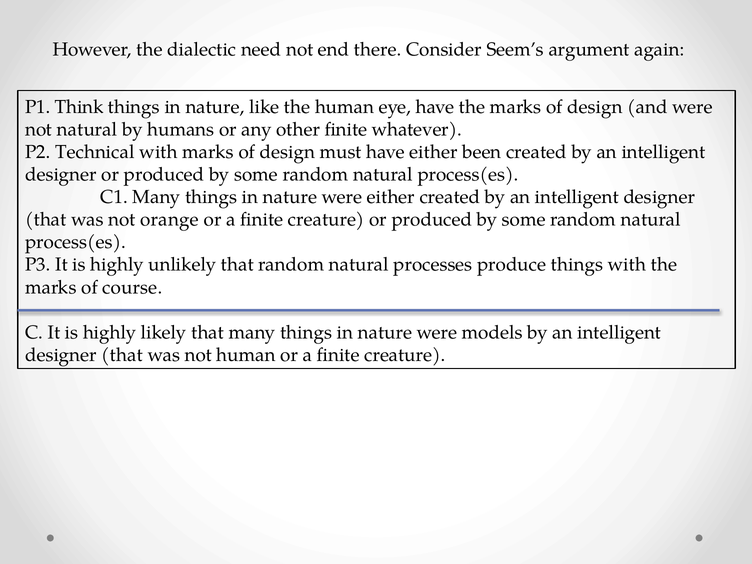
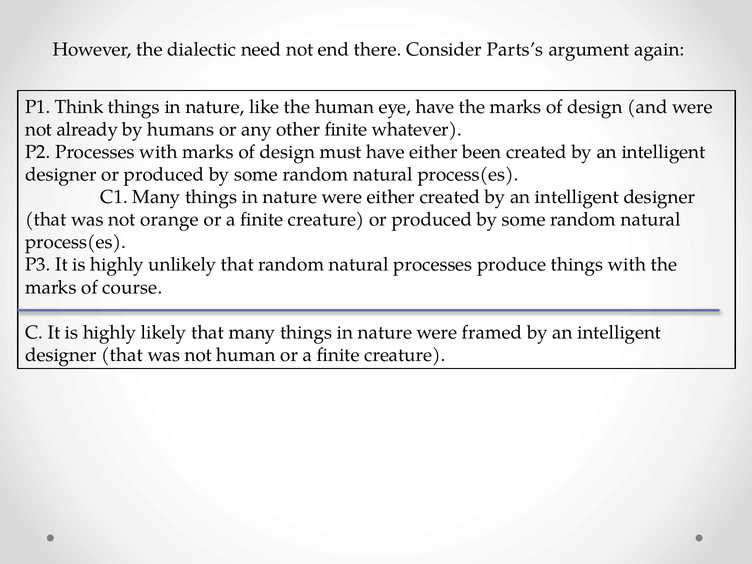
Seem’s: Seem’s -> Parts’s
not natural: natural -> already
P2 Technical: Technical -> Processes
models: models -> framed
